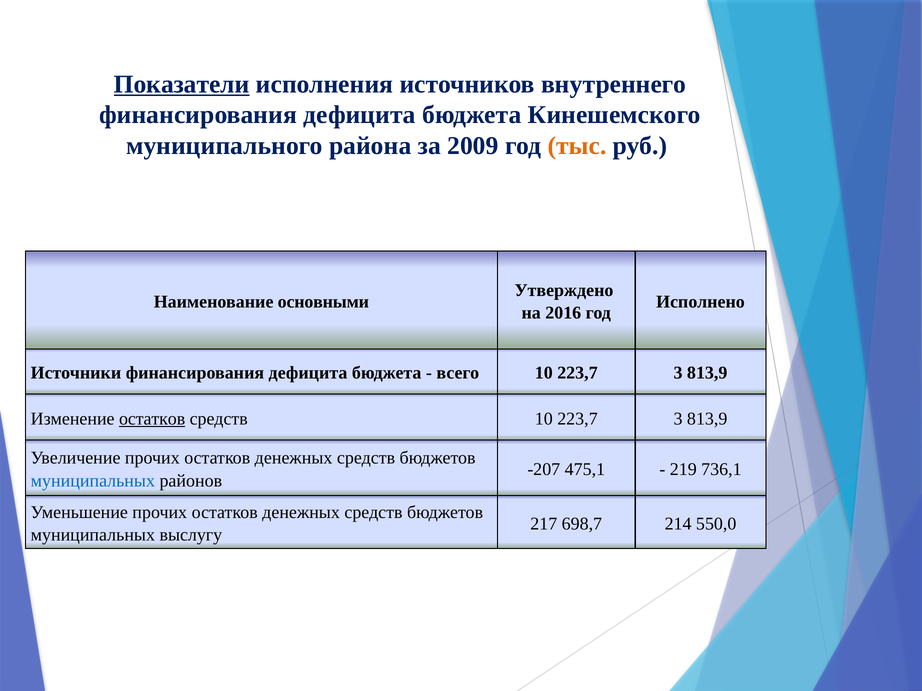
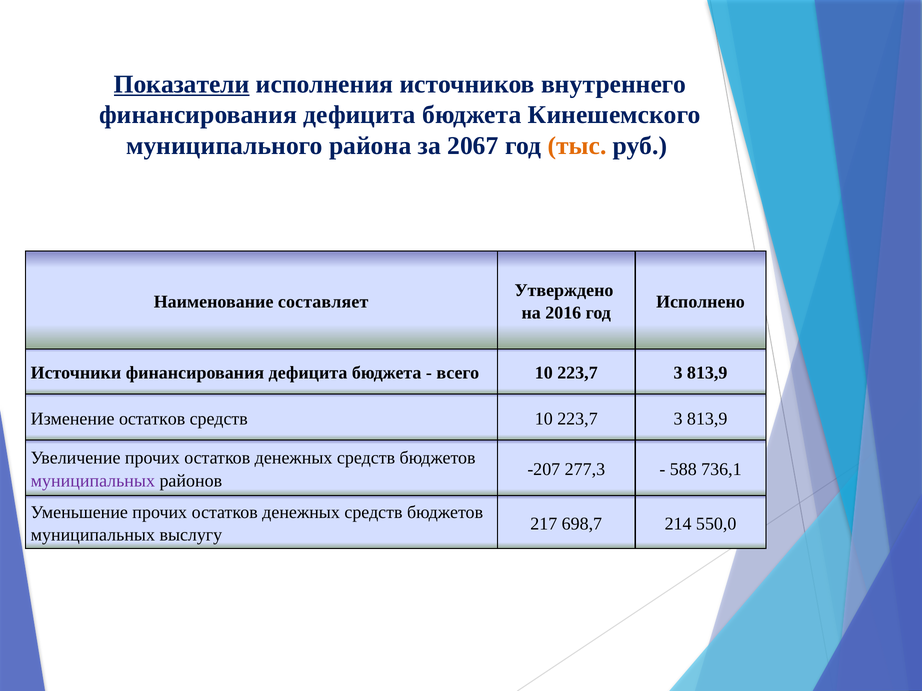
2009: 2009 -> 2067
основными: основными -> составляет
остатков at (152, 419) underline: present -> none
475,1: 475,1 -> 277,3
219: 219 -> 588
муниципальных at (93, 481) colour: blue -> purple
